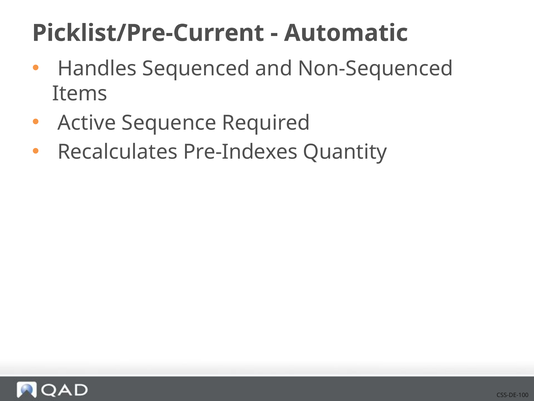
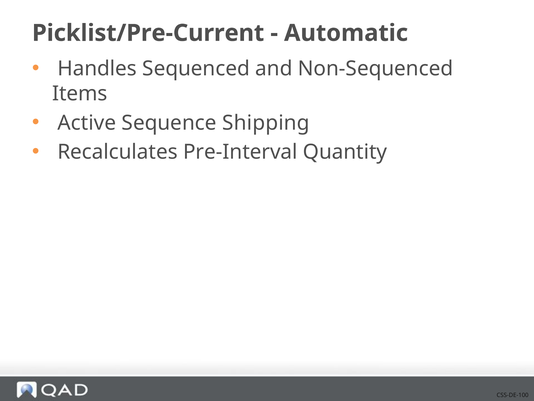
Required: Required -> Shipping
Pre-Indexes: Pre-Indexes -> Pre-Interval
